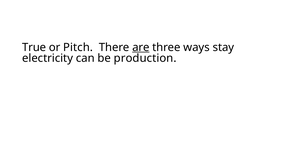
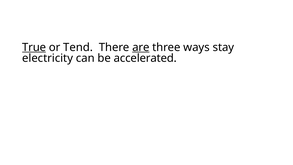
True underline: none -> present
Pitch: Pitch -> Tend
production: production -> accelerated
